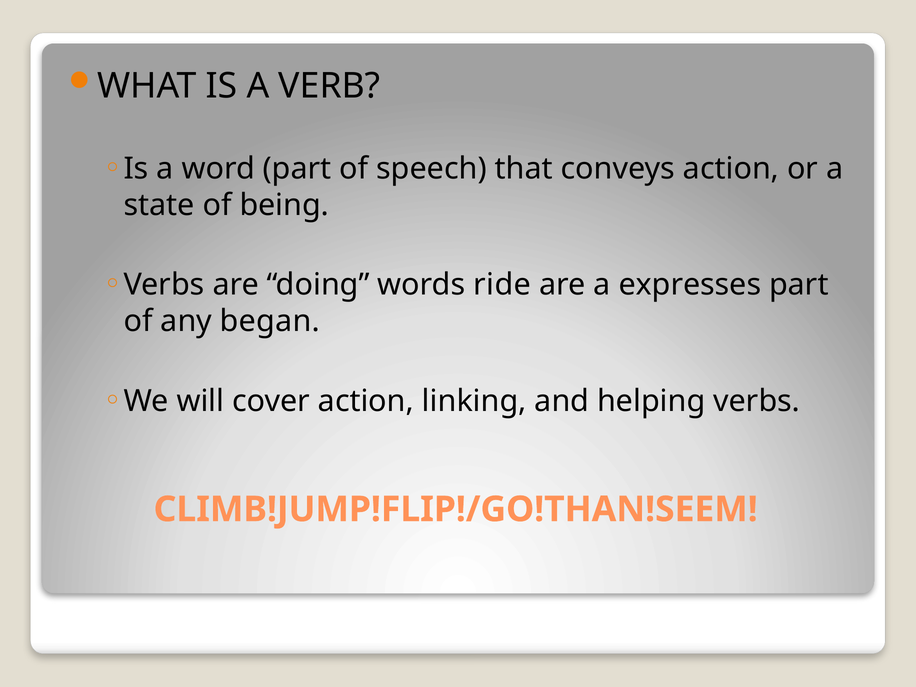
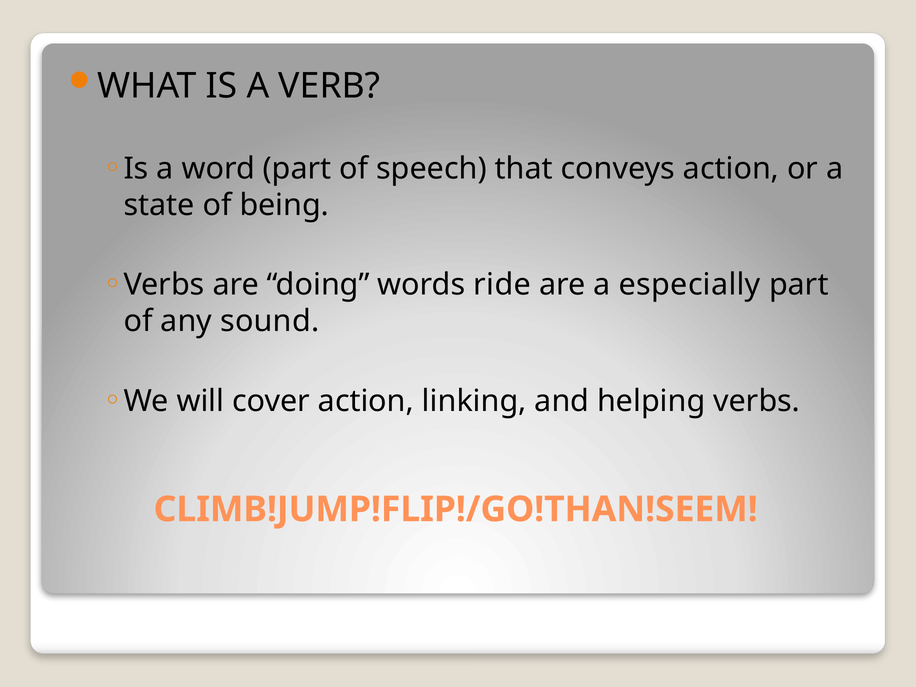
expresses: expresses -> especially
began: began -> sound
